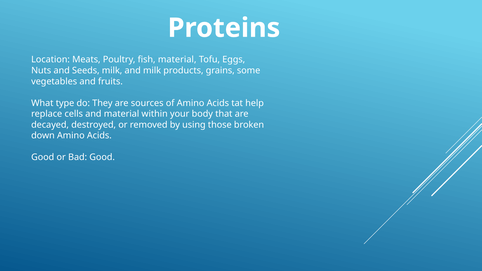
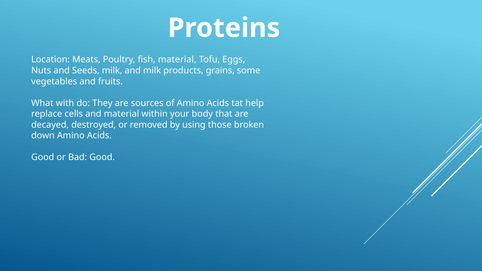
type: type -> with
